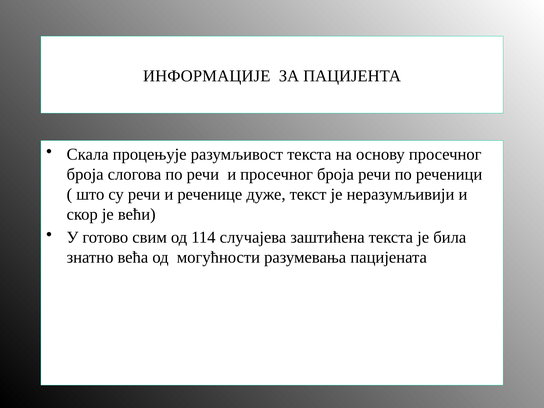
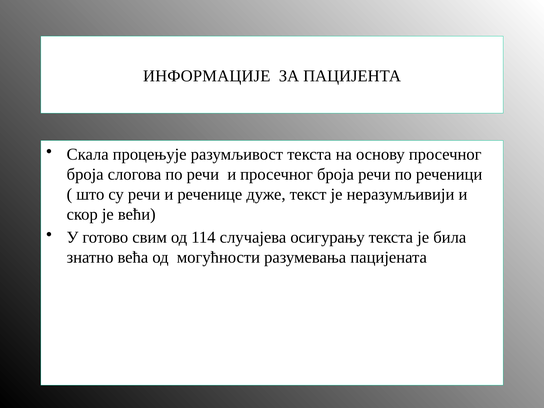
заштићена: заштићена -> осигурању
